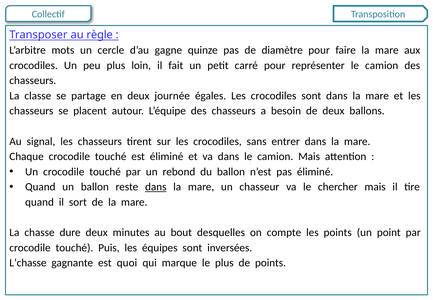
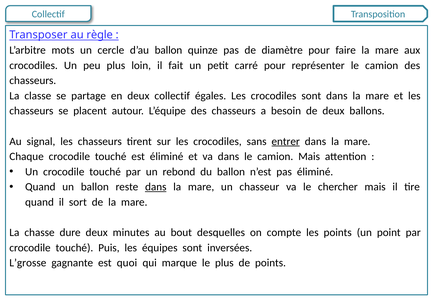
d’au gagne: gagne -> ballon
deux journée: journée -> collectif
entrer underline: none -> present
L’chasse: L’chasse -> L’grosse
